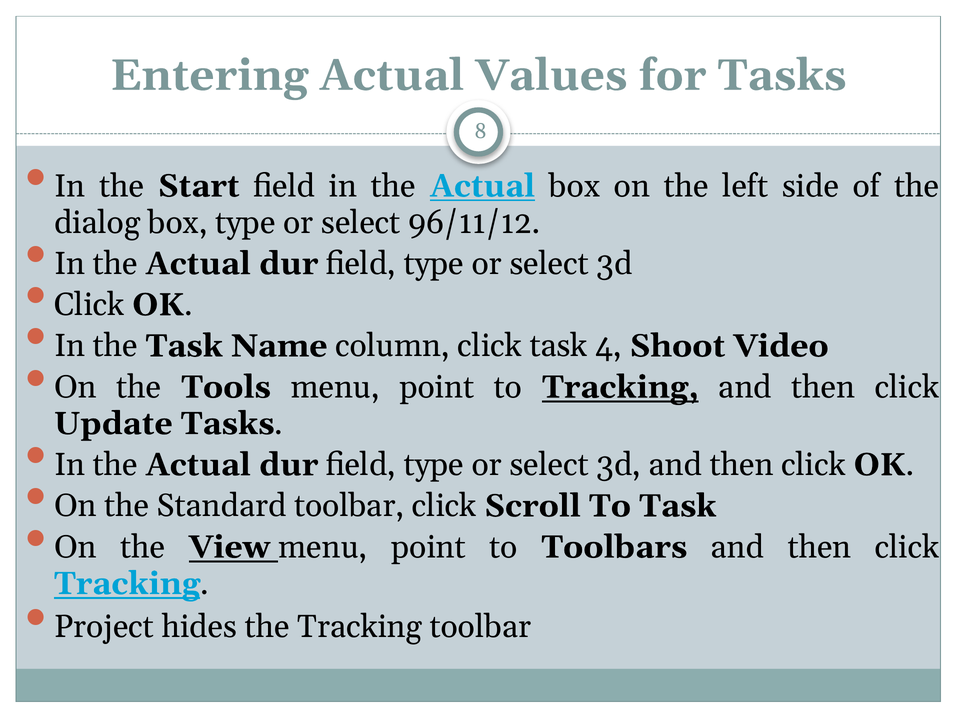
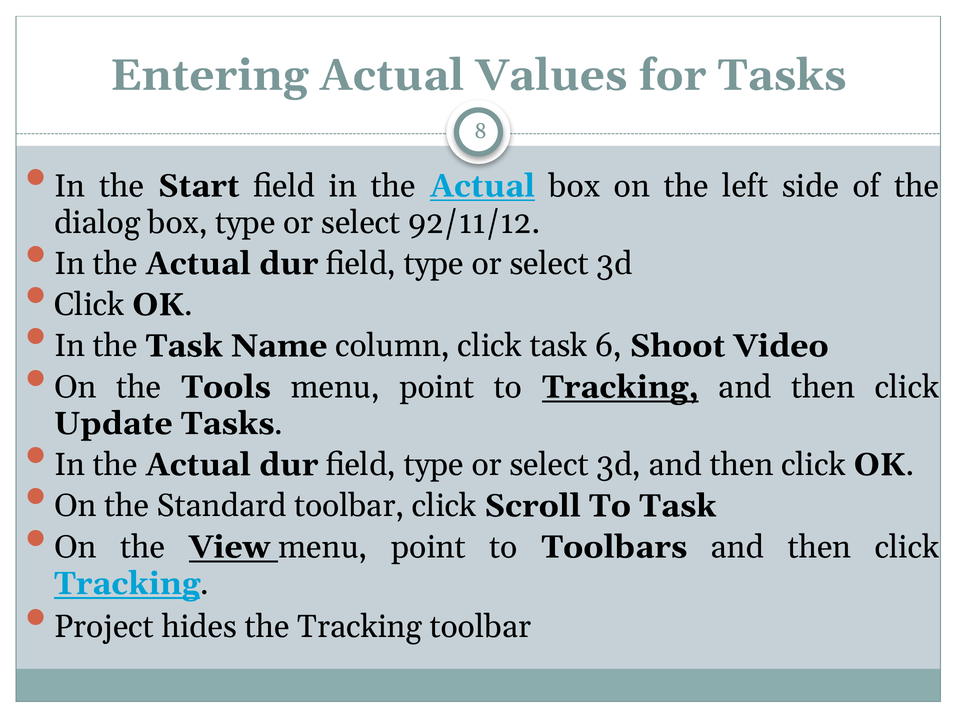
96/11/12: 96/11/12 -> 92/11/12
4: 4 -> 6
